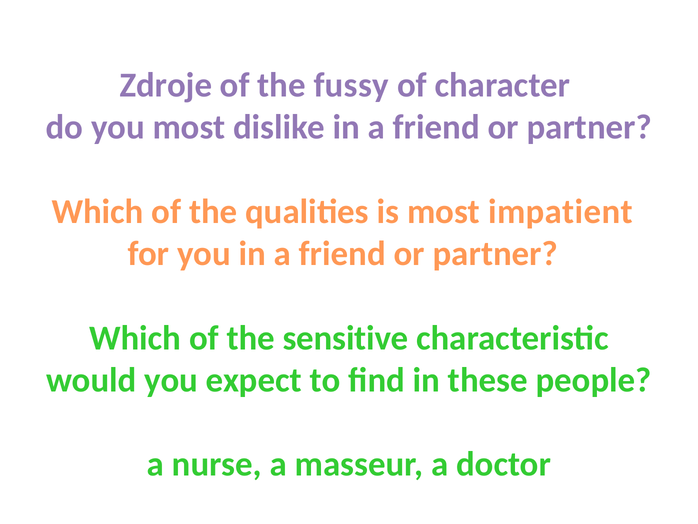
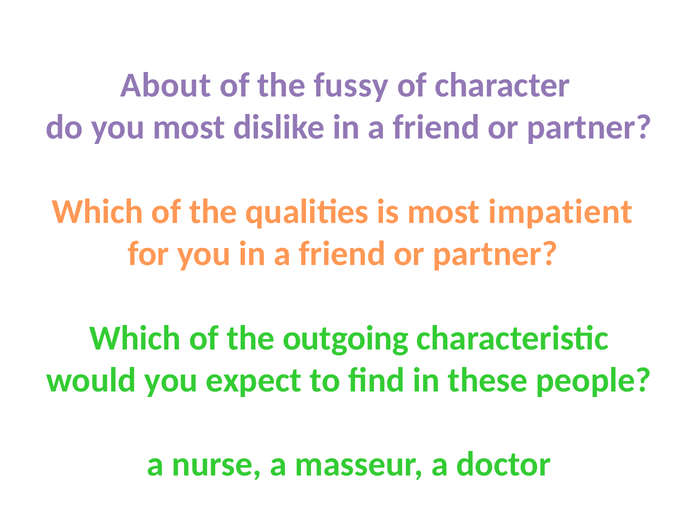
Zdroje: Zdroje -> About
sensitive: sensitive -> outgoing
